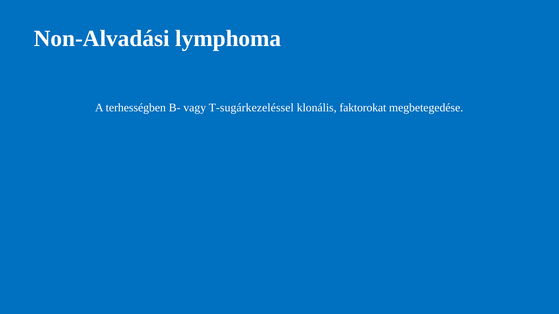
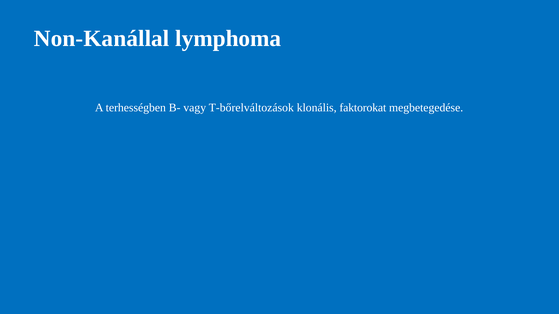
Non-Alvadási: Non-Alvadási -> Non-Kanállal
T-sugárkezeléssel: T-sugárkezeléssel -> T-bőrelváltozások
